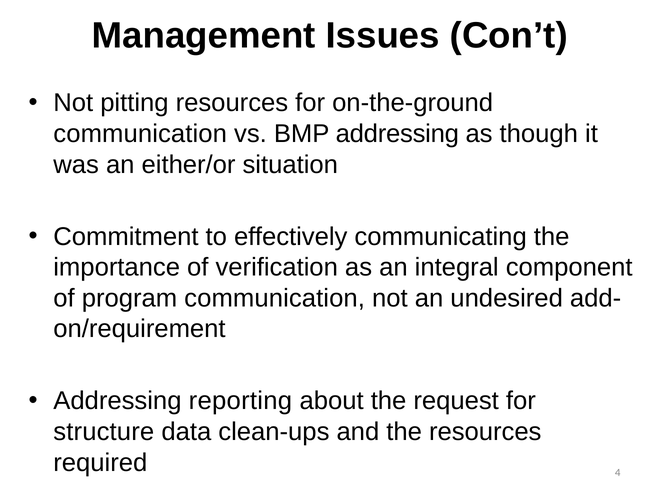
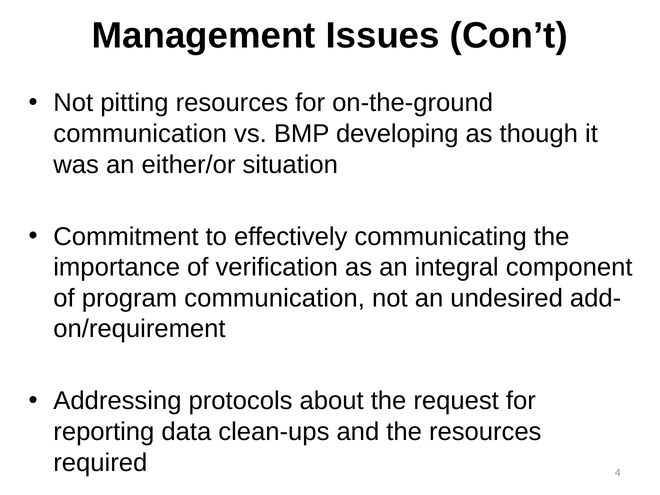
BMP addressing: addressing -> developing
reporting: reporting -> protocols
structure: structure -> reporting
